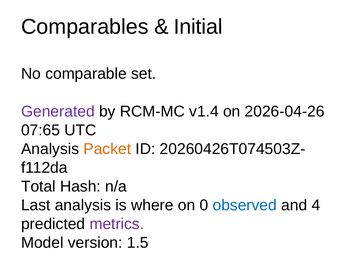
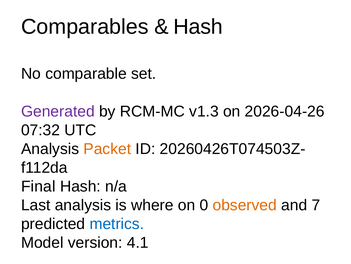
Initial at (198, 27): Initial -> Hash
v1.4: v1.4 -> v1.3
07:65: 07:65 -> 07:32
Total: Total -> Final
observed colour: blue -> orange
4: 4 -> 7
metrics colour: purple -> blue
1.5: 1.5 -> 4.1
